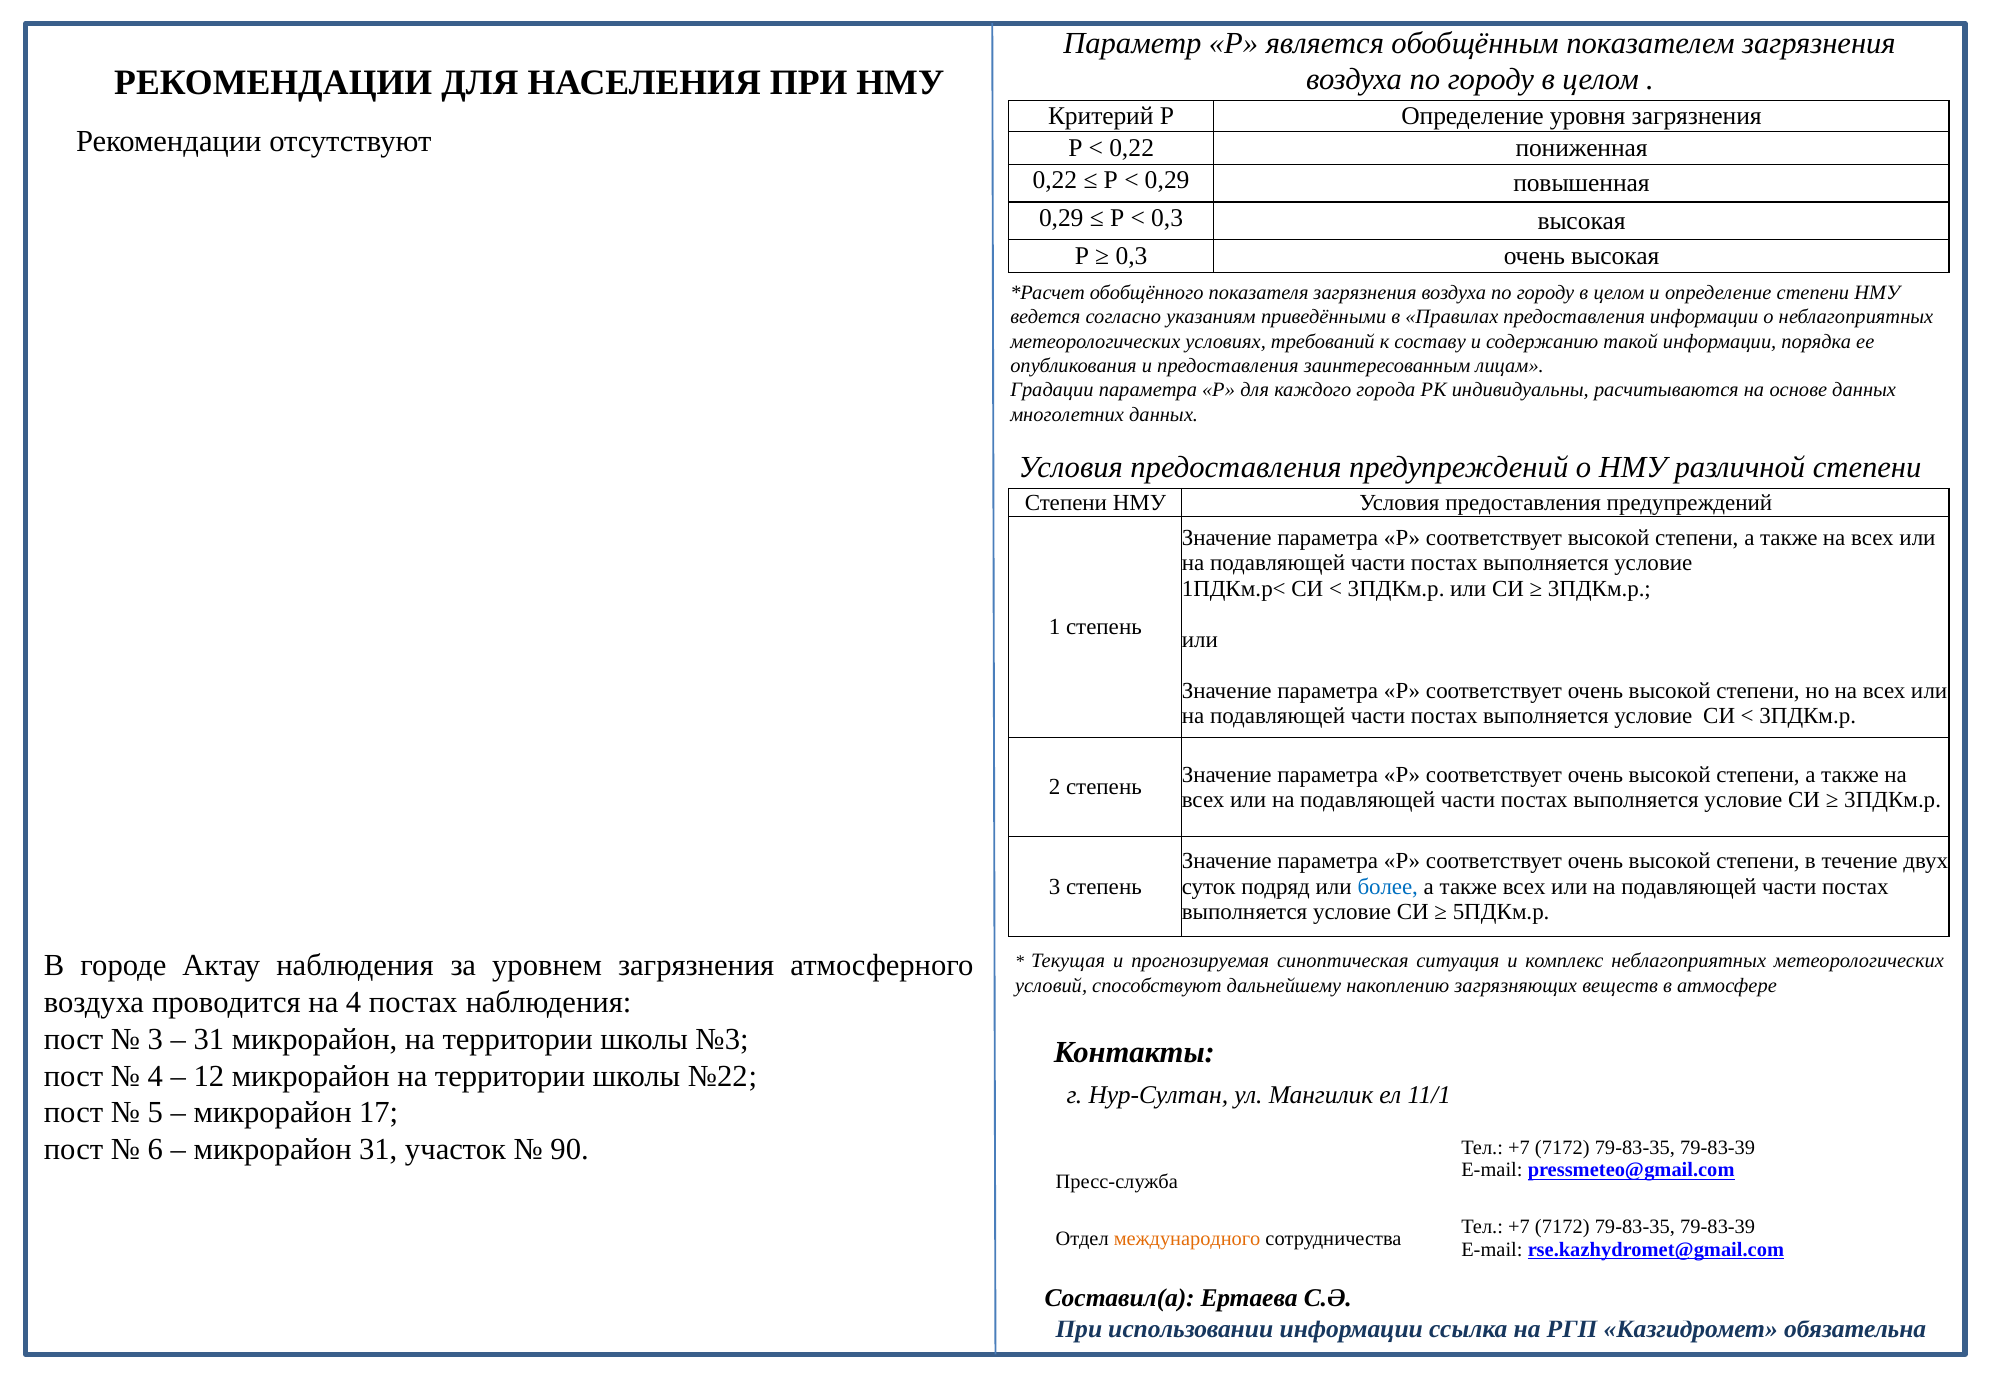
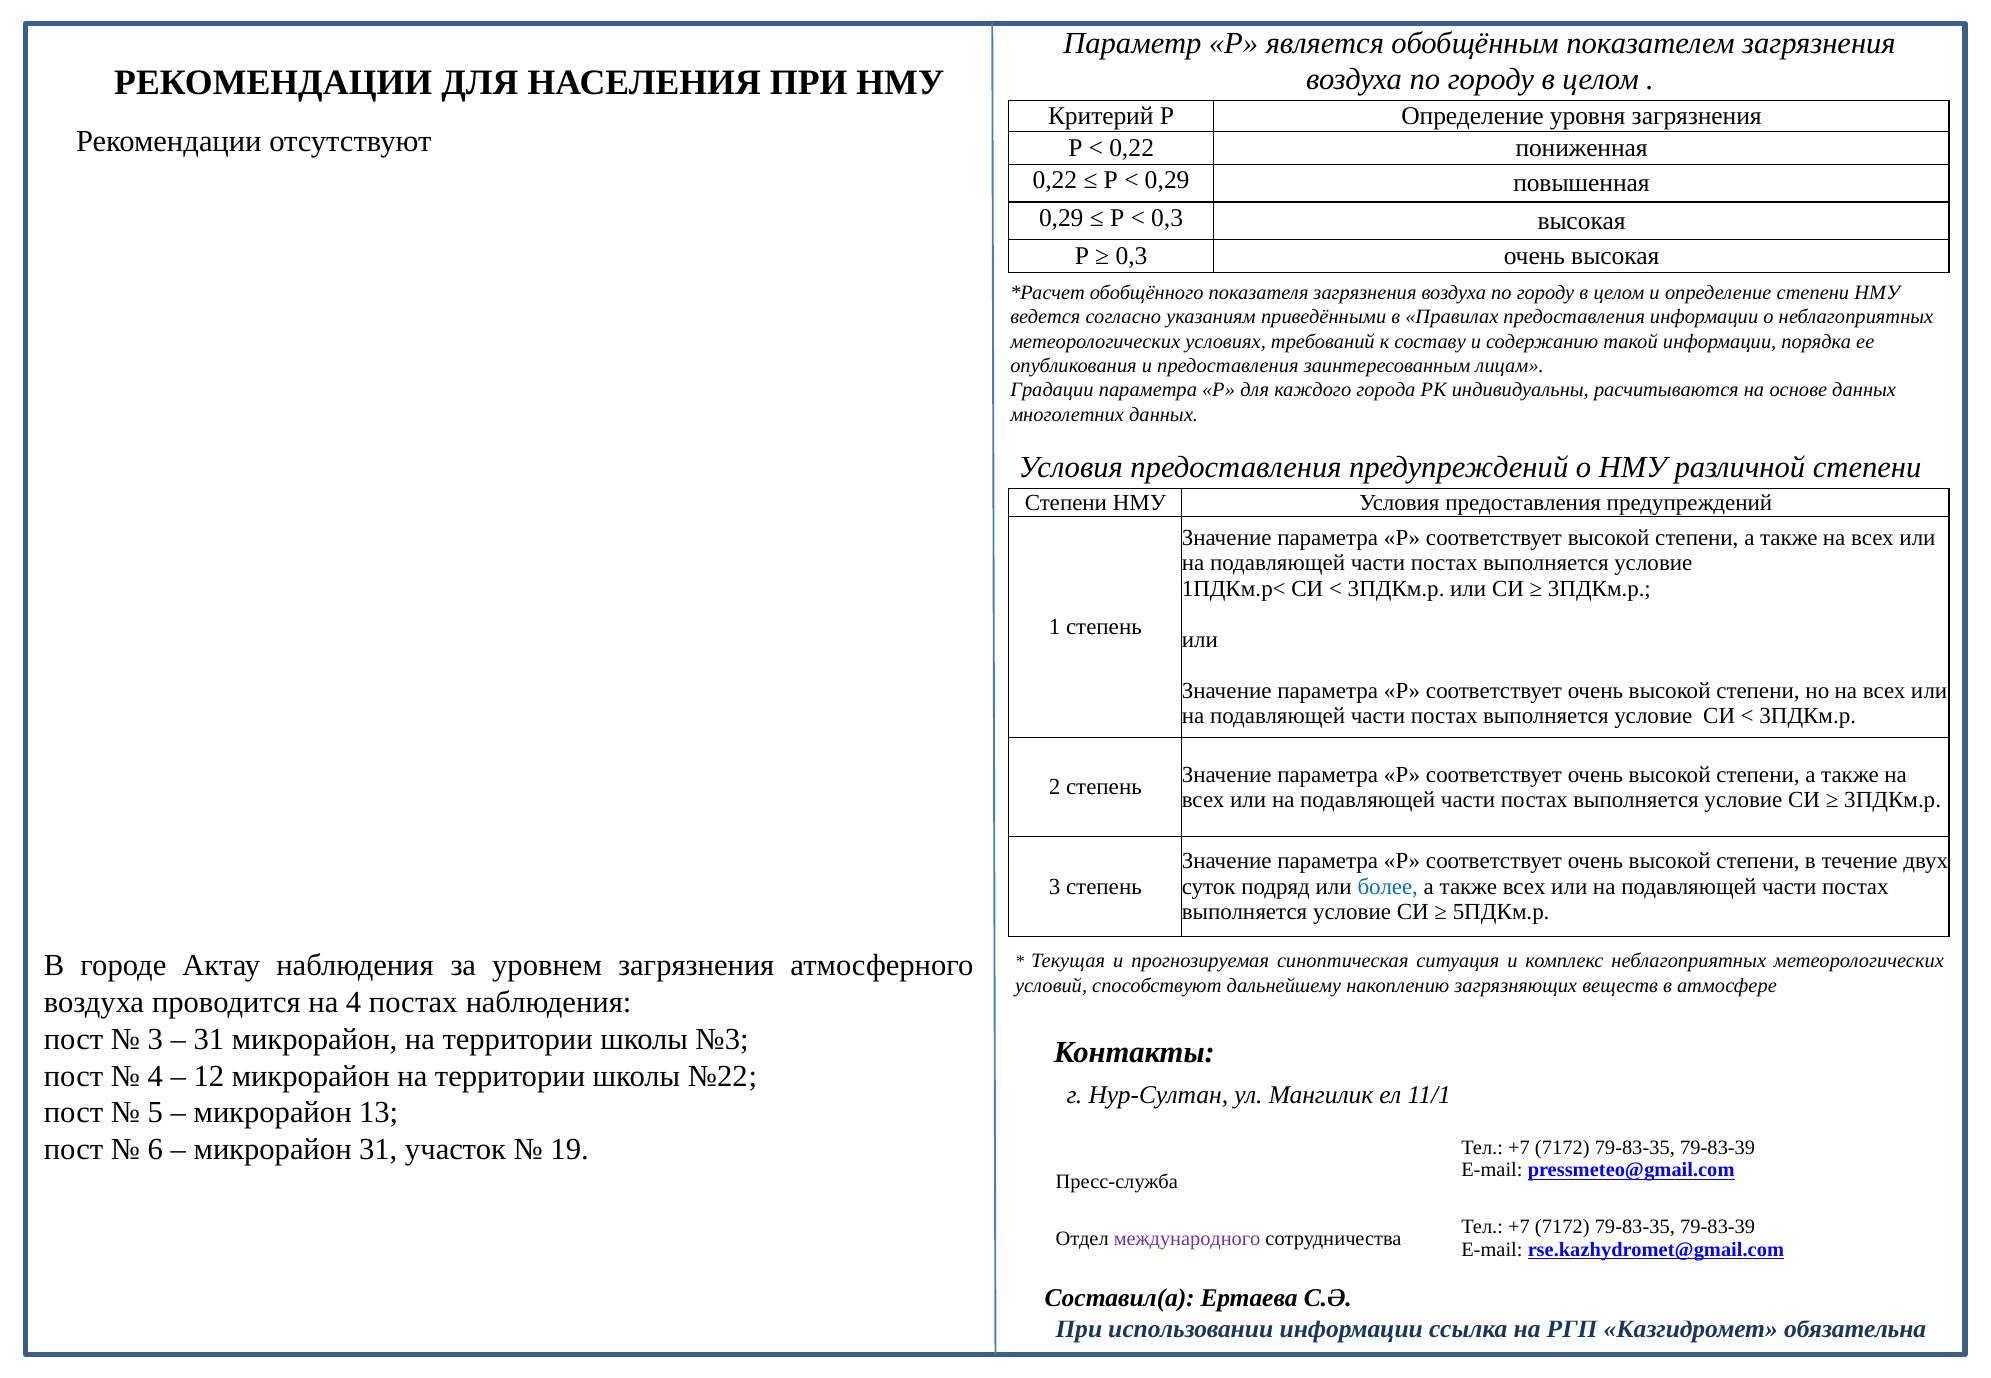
17: 17 -> 13
90: 90 -> 19
международного colour: orange -> purple
